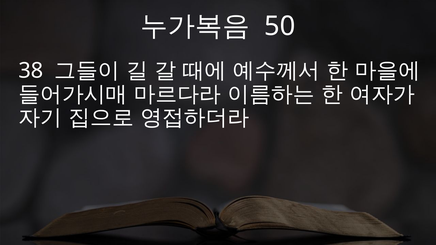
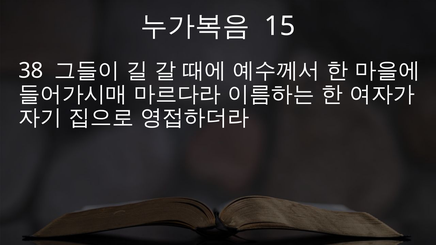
50: 50 -> 15
